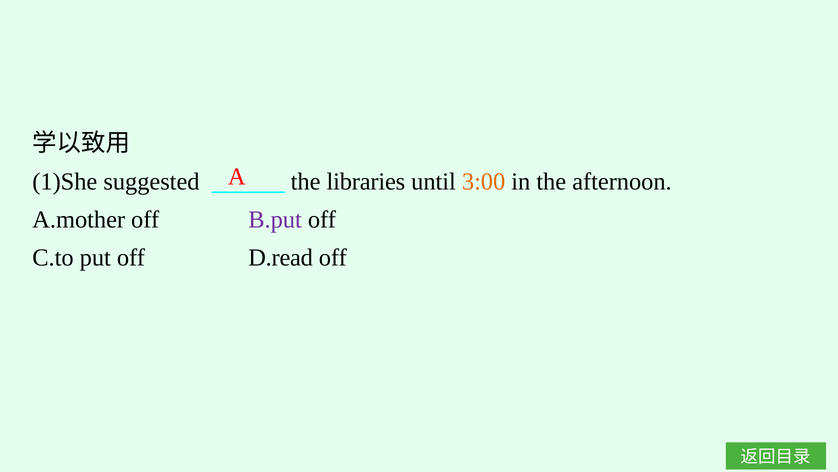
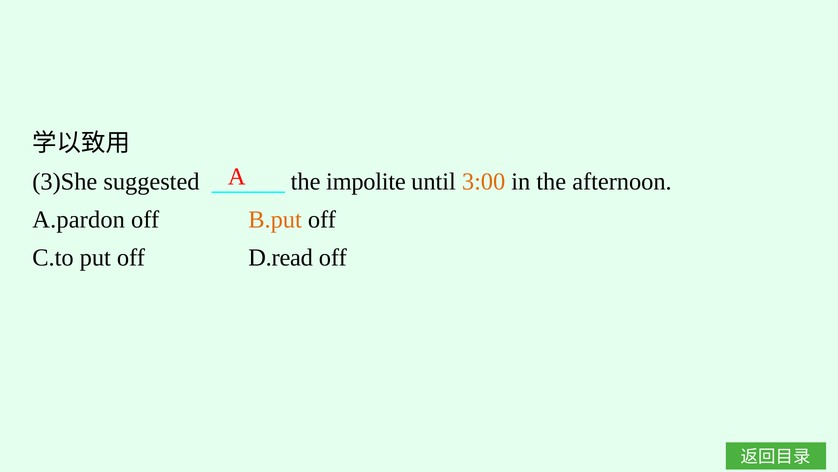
1)She: 1)She -> 3)She
libraries: libraries -> impolite
A.mother: A.mother -> A.pardon
B.put colour: purple -> orange
